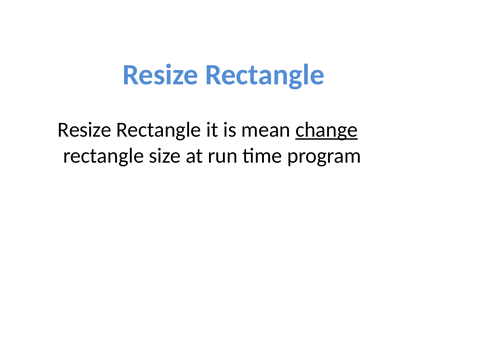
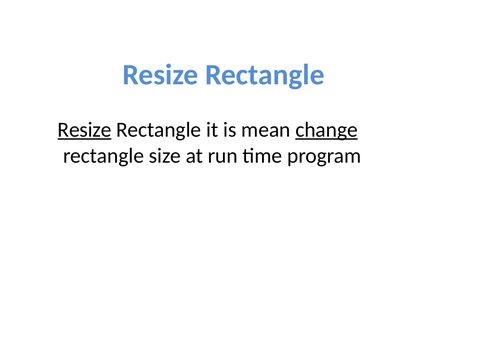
Resize at (85, 130) underline: none -> present
